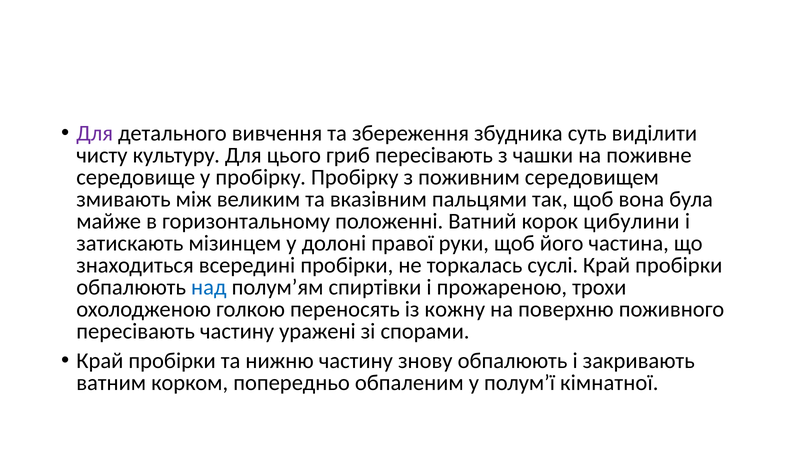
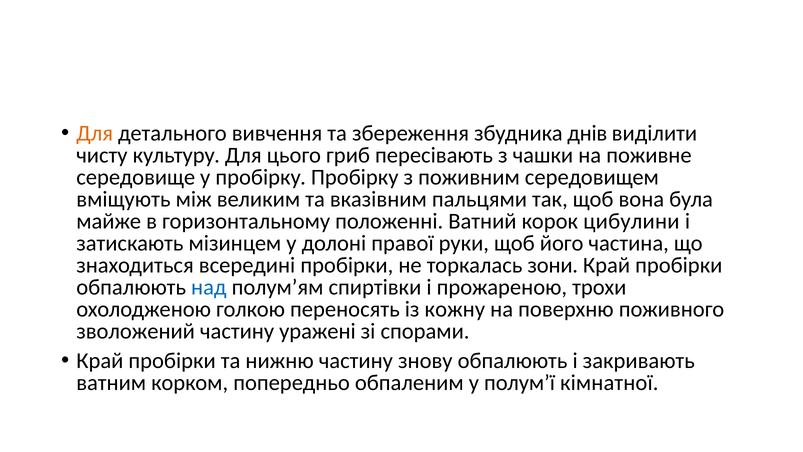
Для at (95, 133) colour: purple -> orange
суть: суть -> днів
змивають: змивають -> вміщують
суслі: суслі -> зони
пересівають at (136, 331): пересівають -> зволожений
